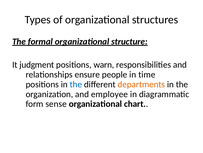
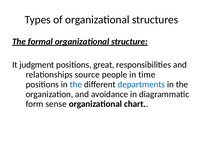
warn: warn -> great
ensure: ensure -> source
departments colour: orange -> blue
employee: employee -> avoidance
